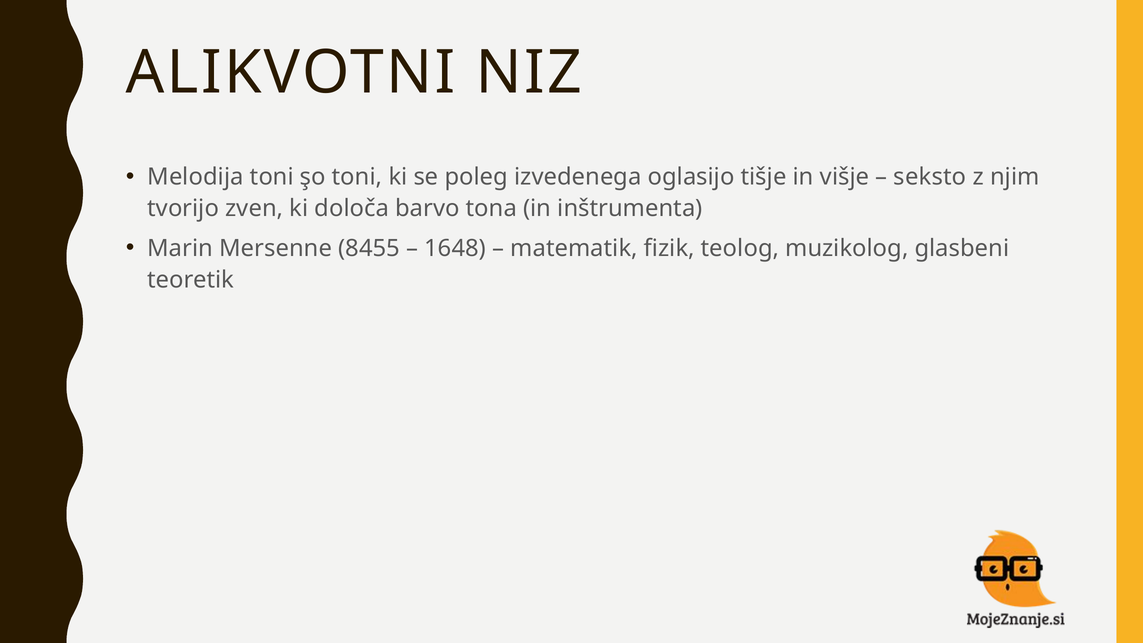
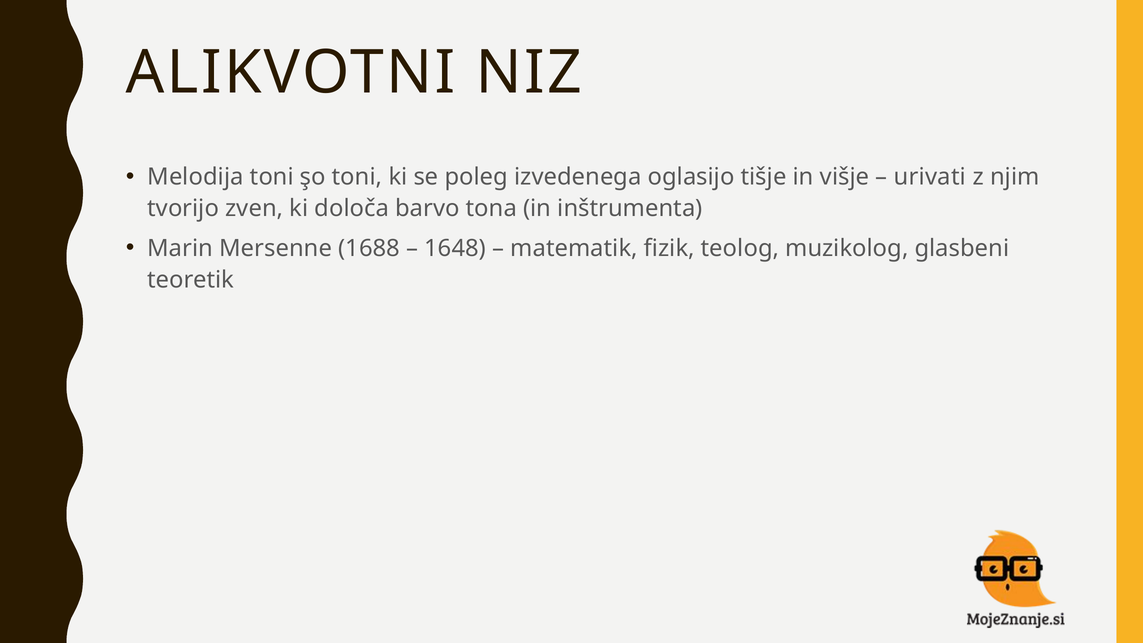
seksto: seksto -> urivati
8455: 8455 -> 1688
